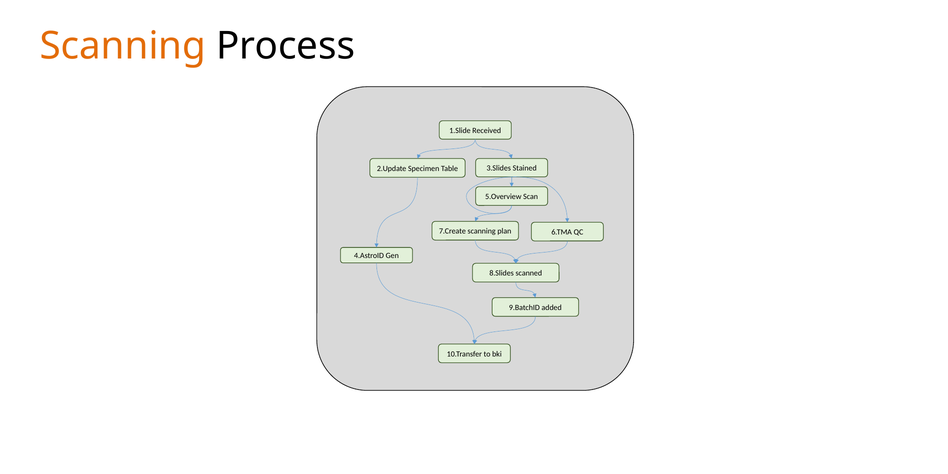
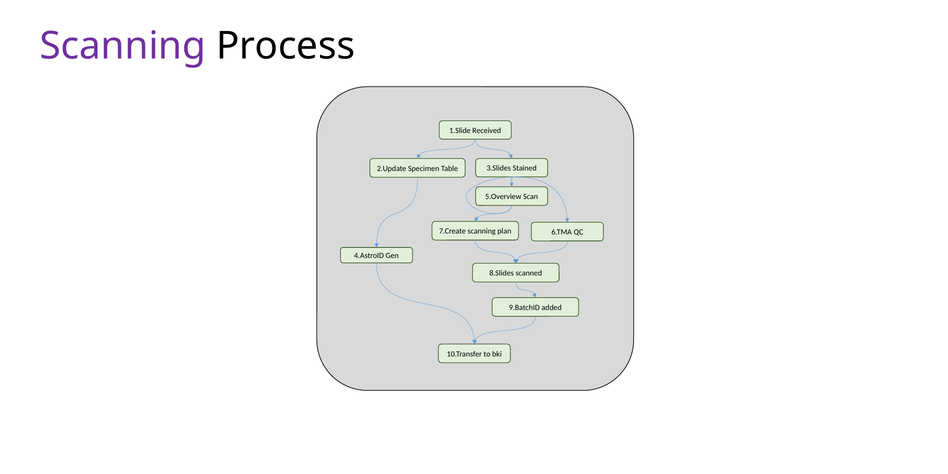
Scanning at (123, 46) colour: orange -> purple
